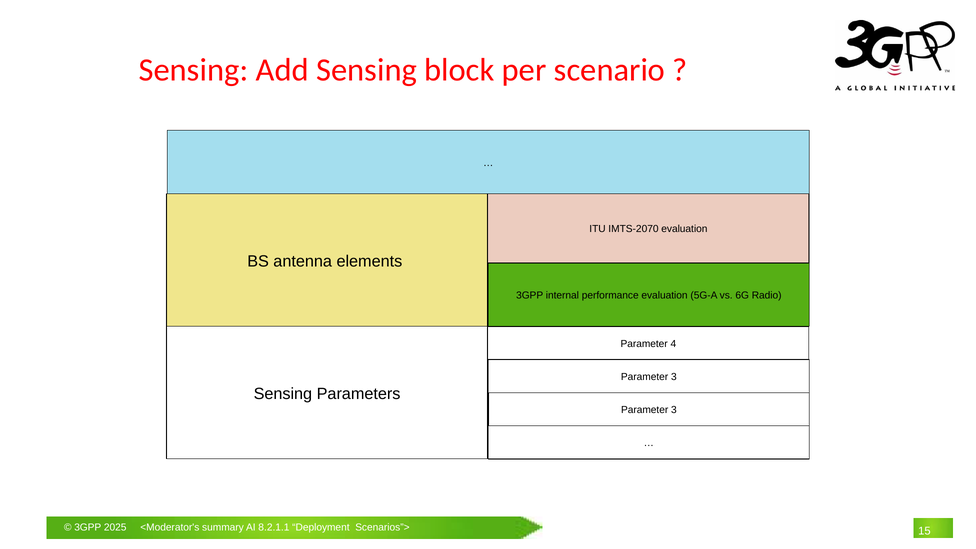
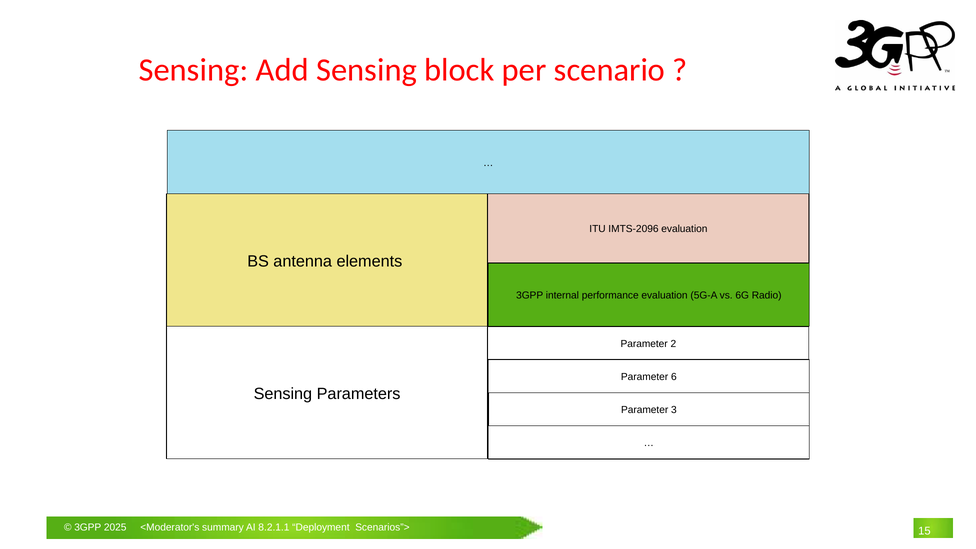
IMTS-2070: IMTS-2070 -> IMTS-2096
4: 4 -> 2
3 at (674, 377): 3 -> 6
